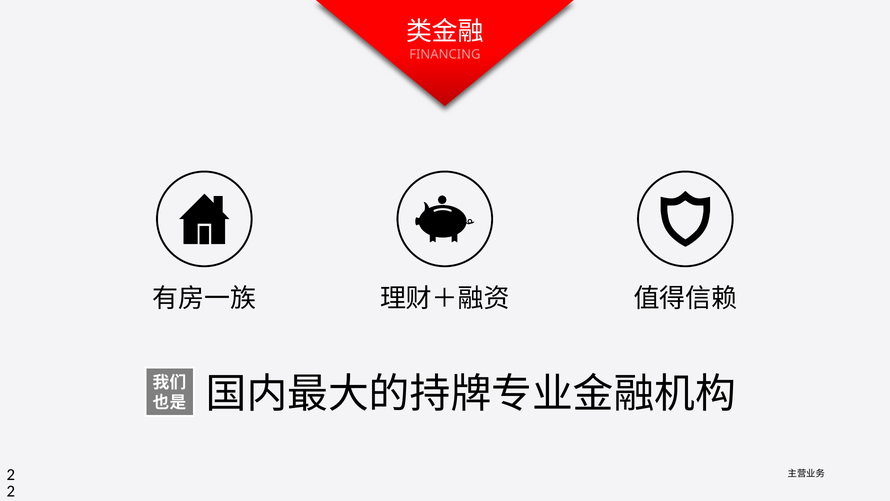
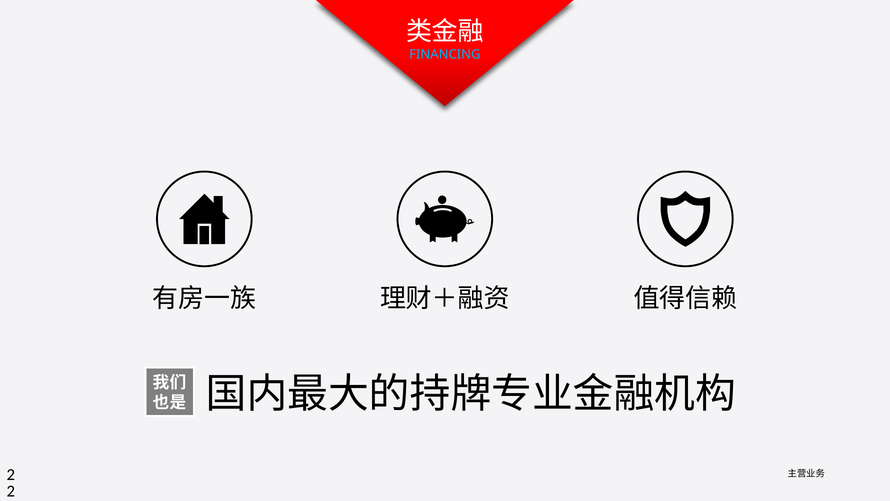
FINANCING colour: pink -> light blue
